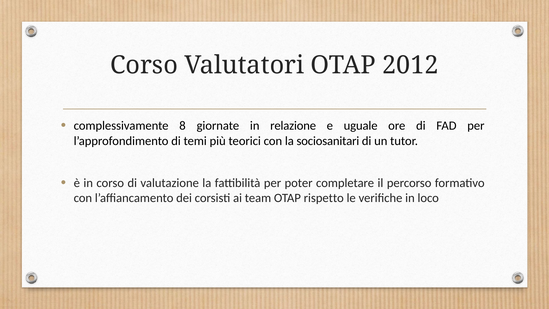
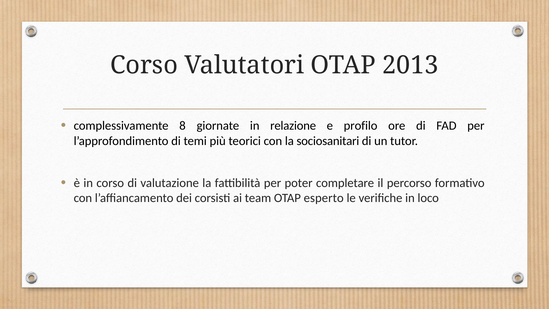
2012: 2012 -> 2013
uguale: uguale -> profilo
rispetto: rispetto -> esperto
